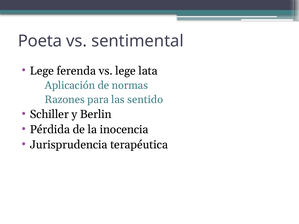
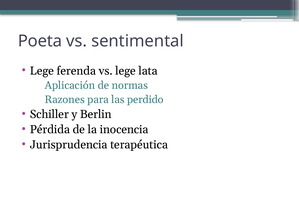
sentido: sentido -> perdido
